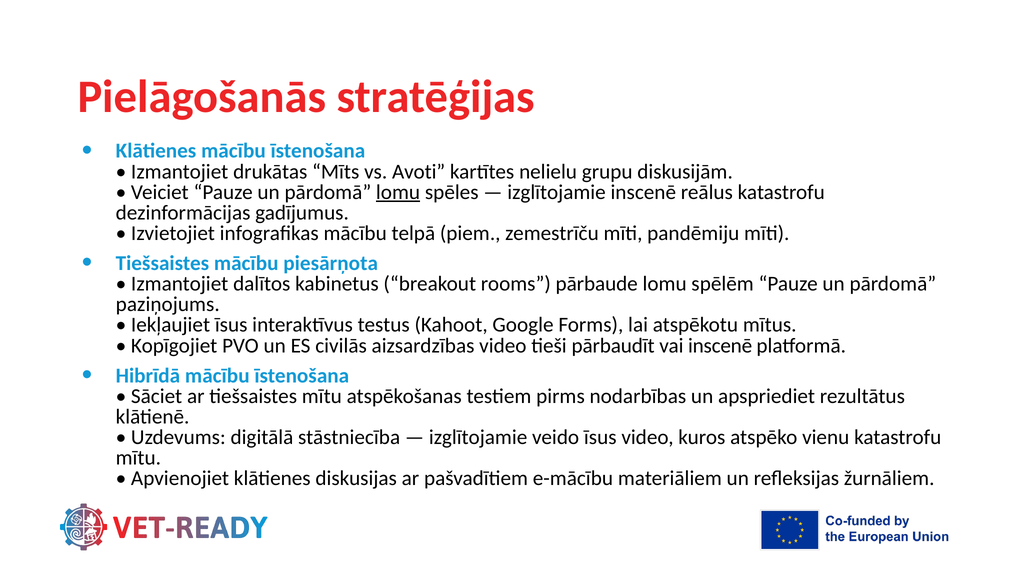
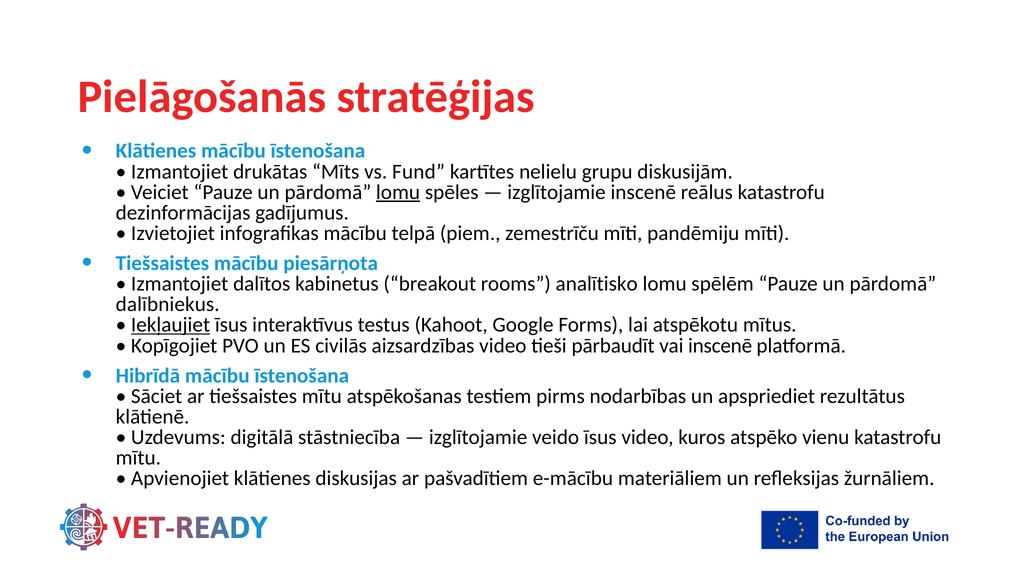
Avoti: Avoti -> Fund
pārbaude: pārbaude -> analītisko
paziņojums: paziņojums -> dalībniekus
Iekļaujiet underline: none -> present
